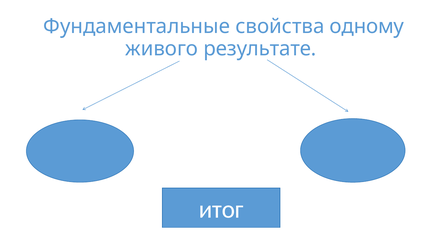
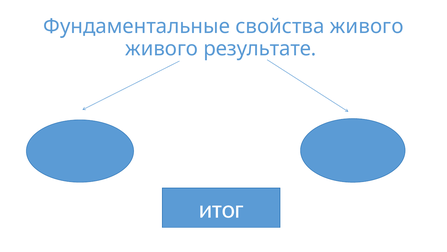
свойства одному: одному -> живого
